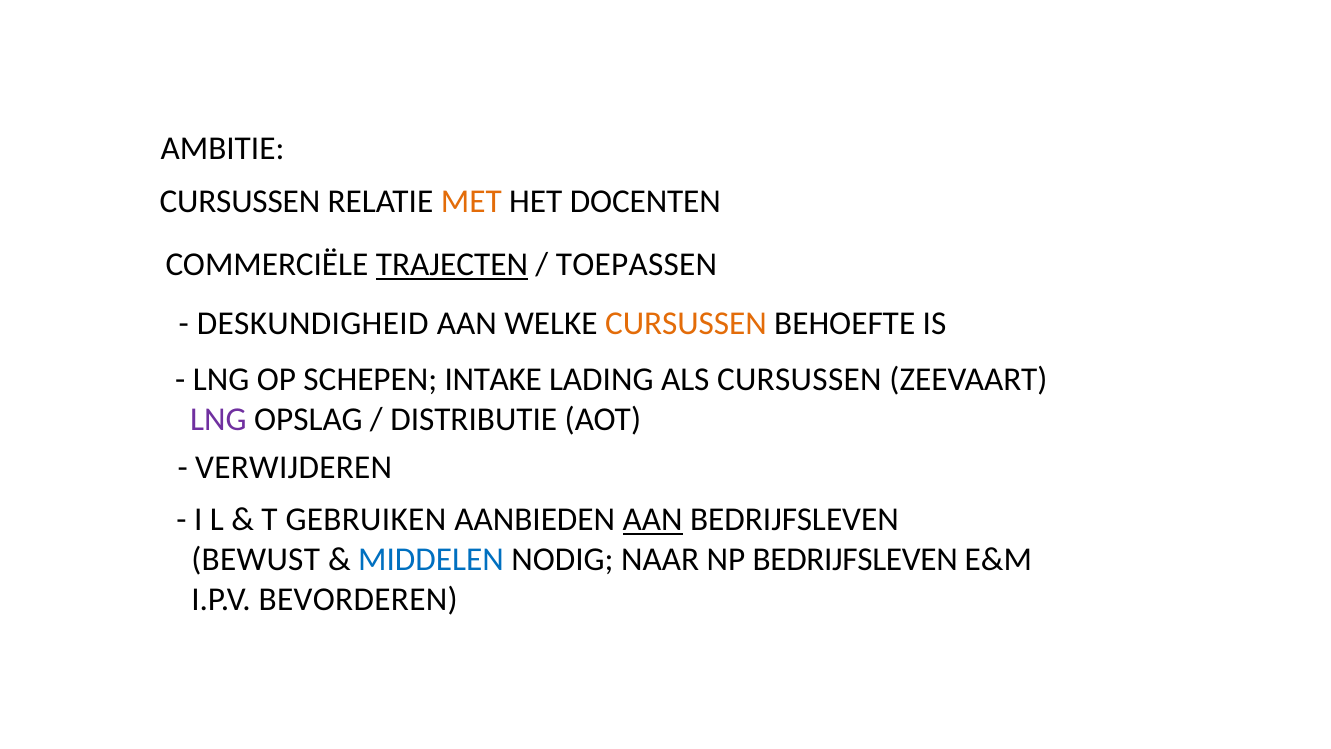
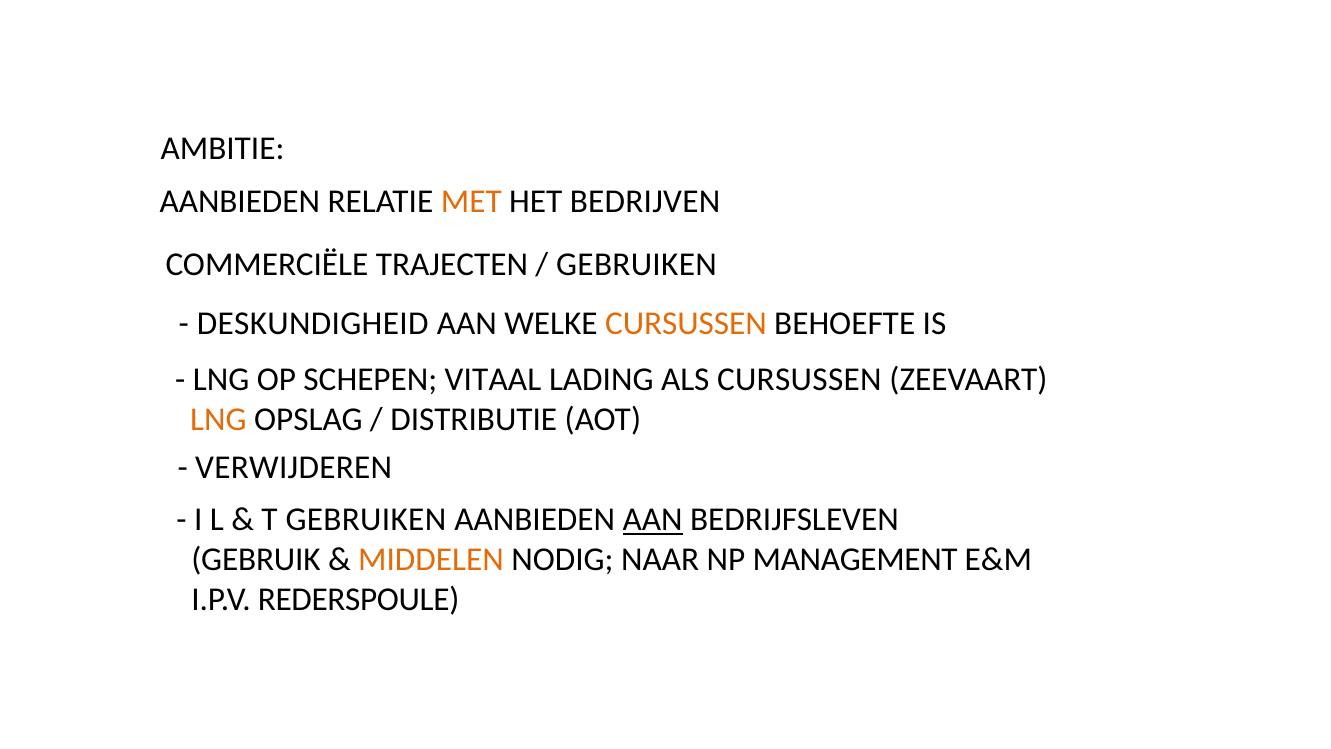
CURSUSSEN at (240, 202): CURSUSSEN -> AANBIEDEN
DOCENTEN: DOCENTEN -> BEDRIJVEN
TRAJECTEN underline: present -> none
TOEPASSEN at (637, 264): TOEPASSEN -> GEBRUIKEN
INTAKE: INTAKE -> VITAAL
LNG at (218, 419) colour: purple -> orange
BEWUST: BEWUST -> GEBRUIK
MIDDELEN colour: blue -> orange
NP BEDRIJFSLEVEN: BEDRIJFSLEVEN -> MANAGEMENT
BEVORDEREN: BEVORDEREN -> REDERSPOULE
